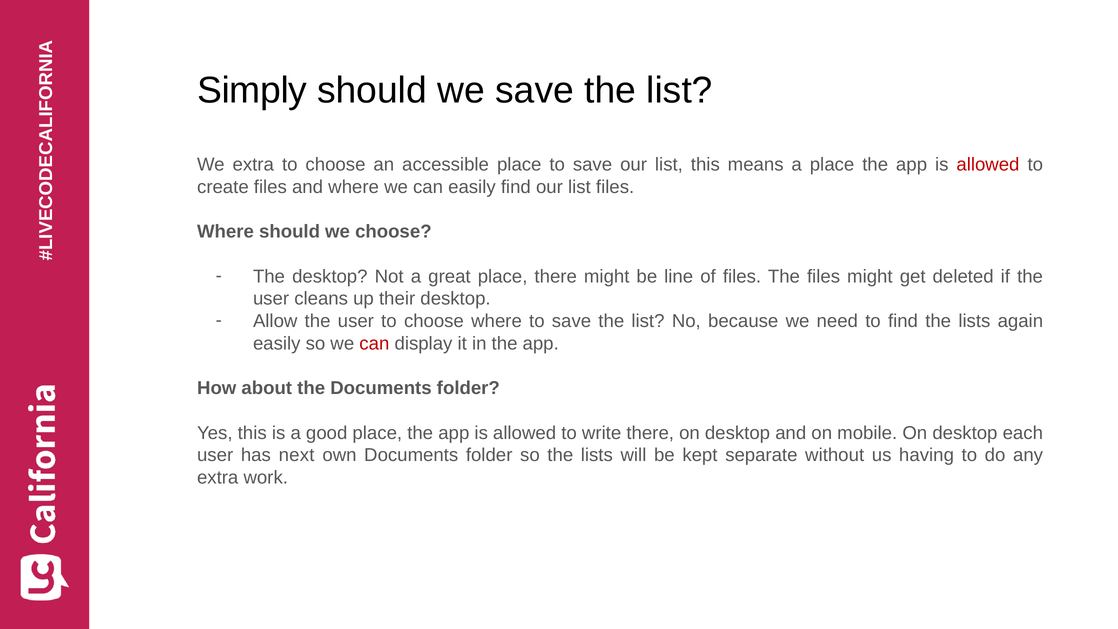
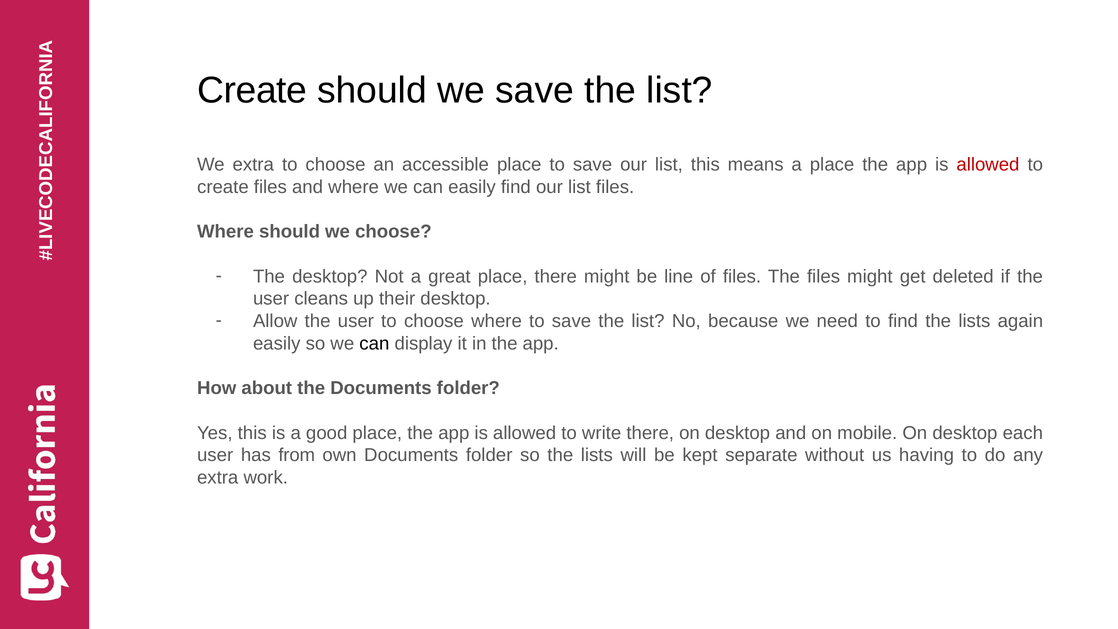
Simply at (252, 91): Simply -> Create
can at (374, 343) colour: red -> black
next: next -> from
